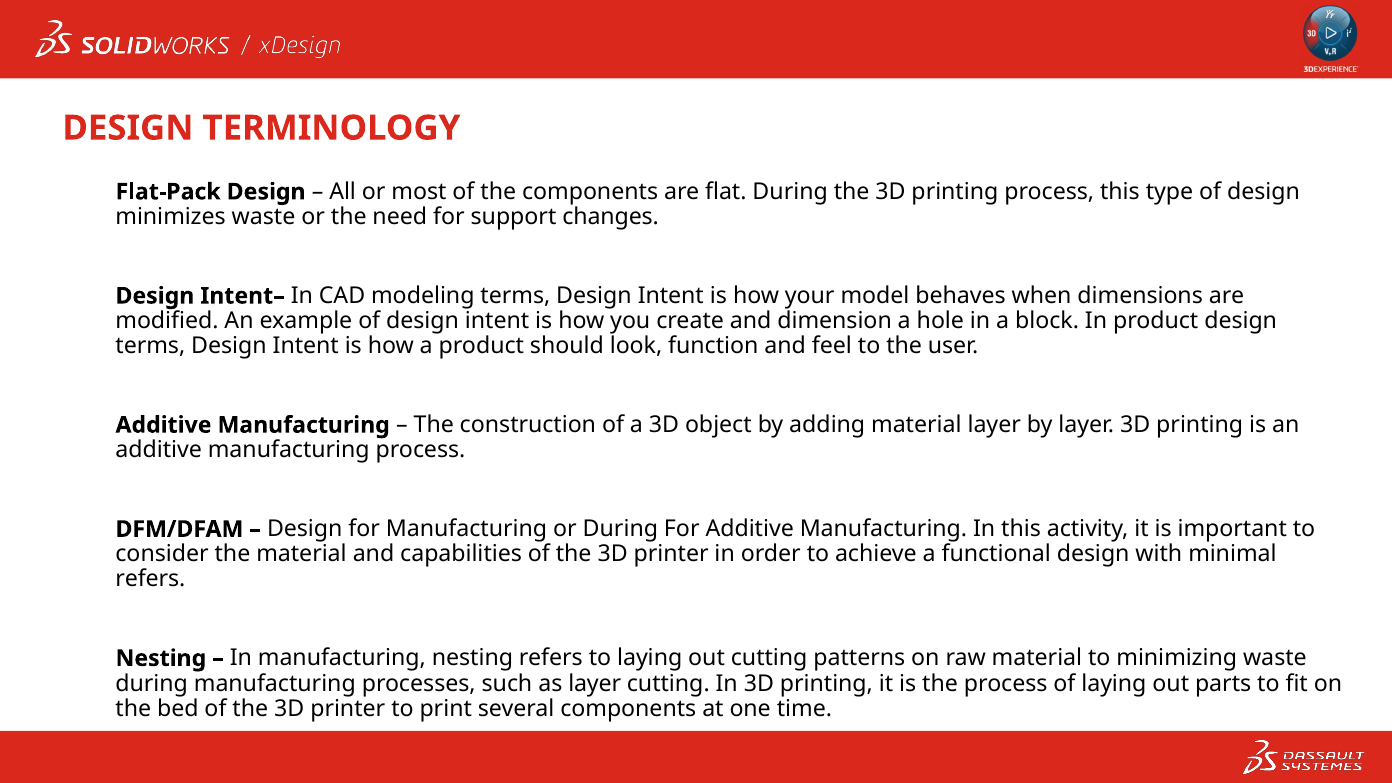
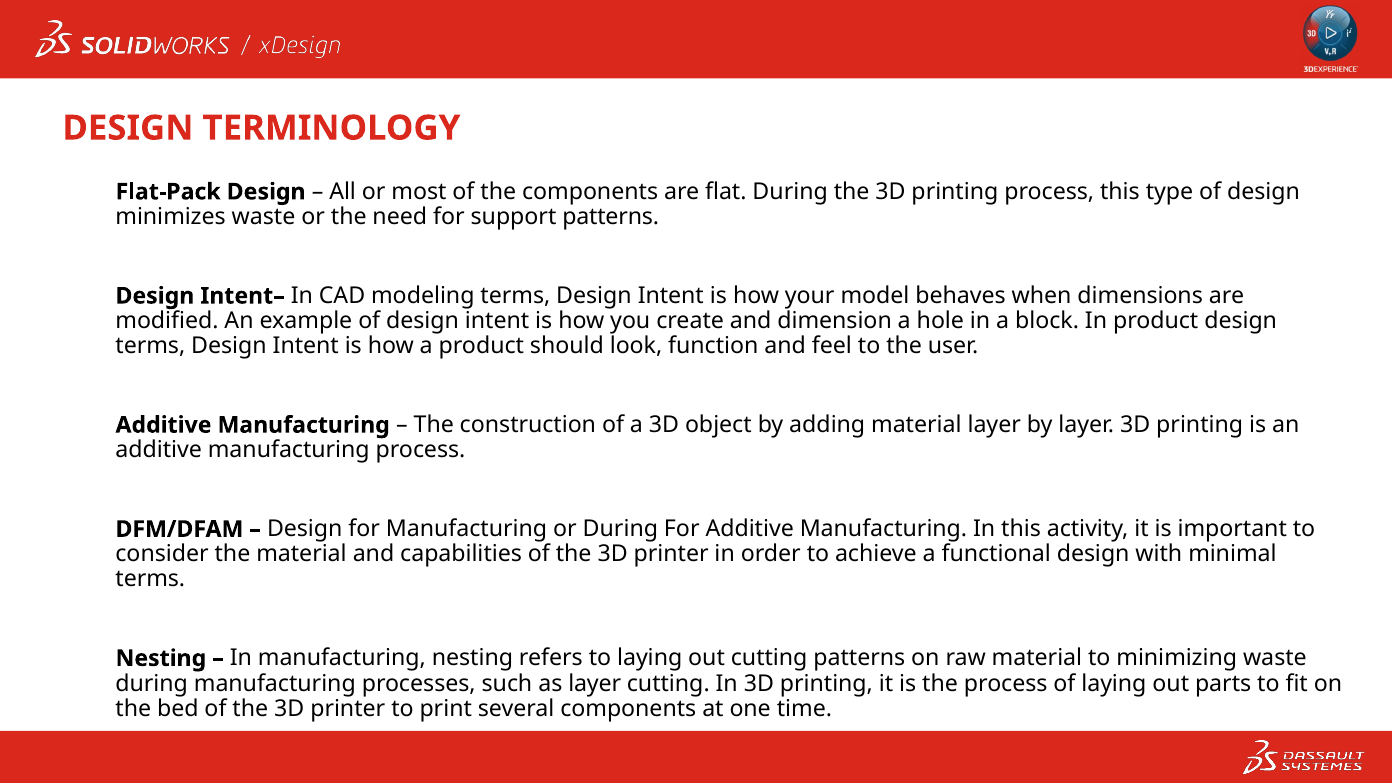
support changes: changes -> patterns
refers at (150, 579): refers -> terms
